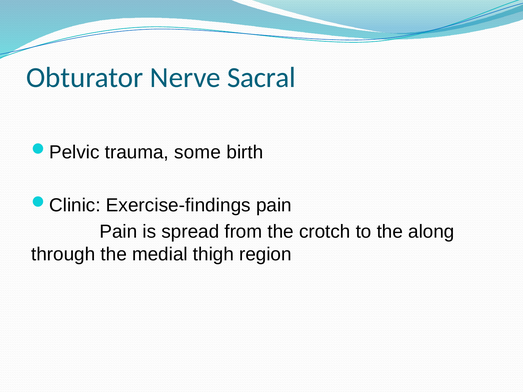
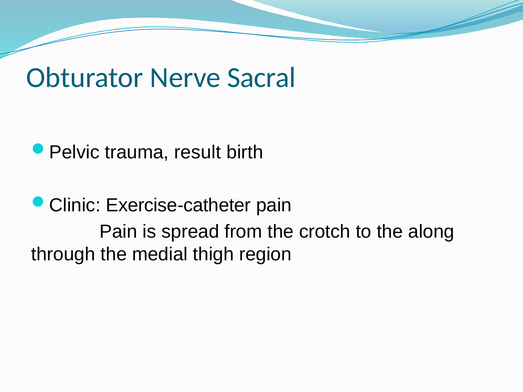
some: some -> result
Exercise-findings: Exercise-findings -> Exercise-catheter
